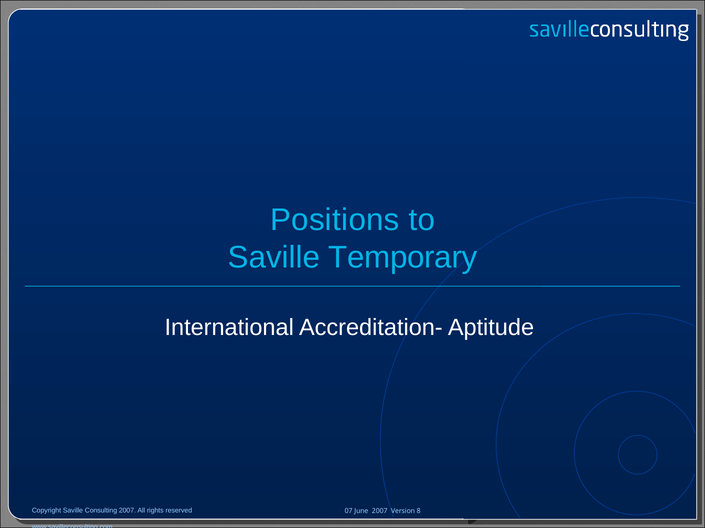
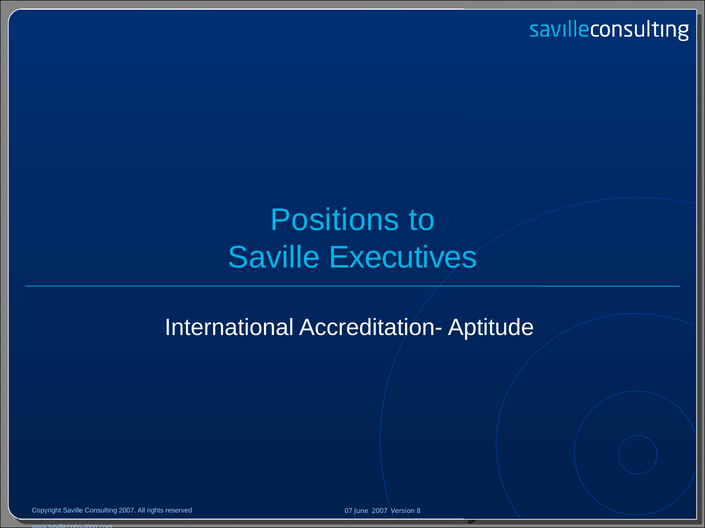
Temporary: Temporary -> Executives
